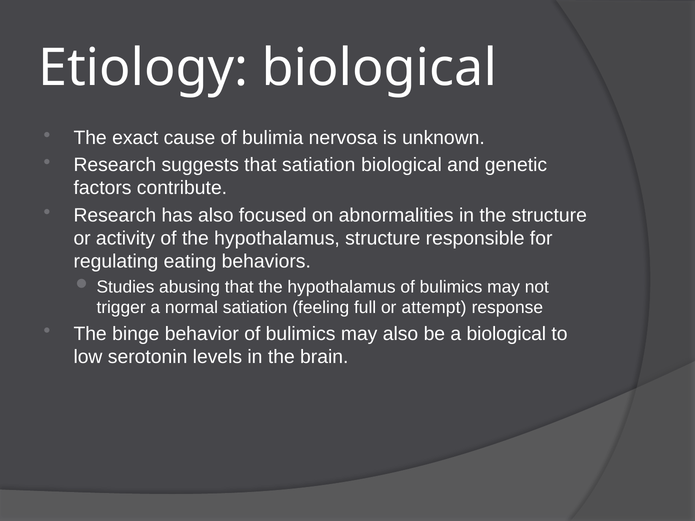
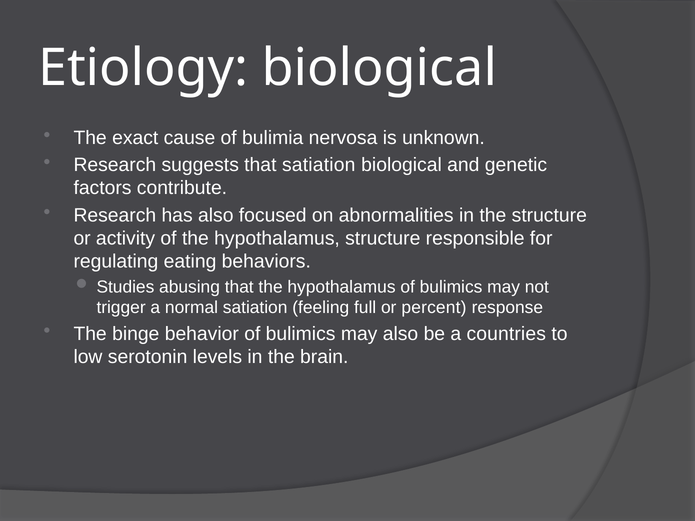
attempt: attempt -> percent
a biological: biological -> countries
